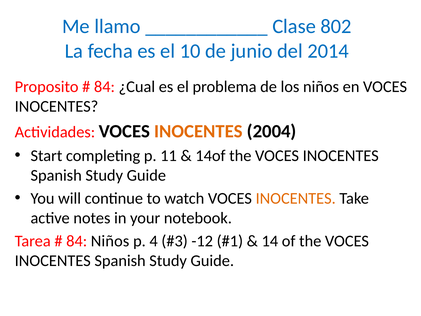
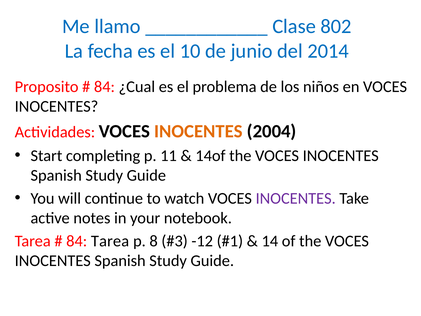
INOCENTES at (296, 198) colour: orange -> purple
84 Niños: Niños -> Tarea
4: 4 -> 8
